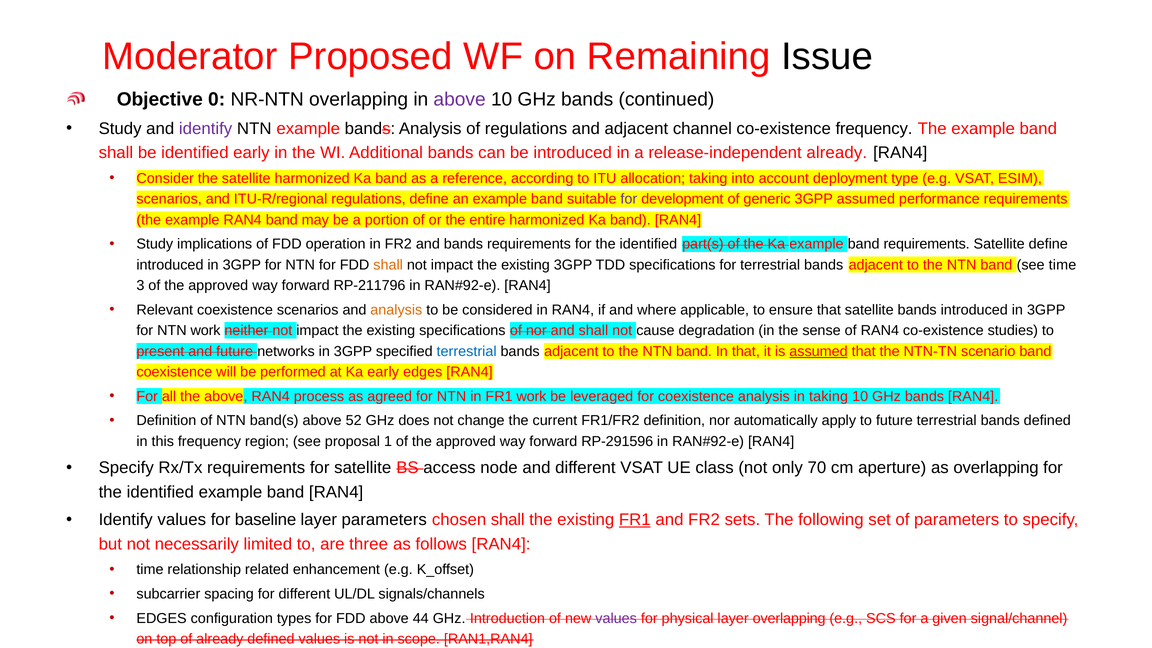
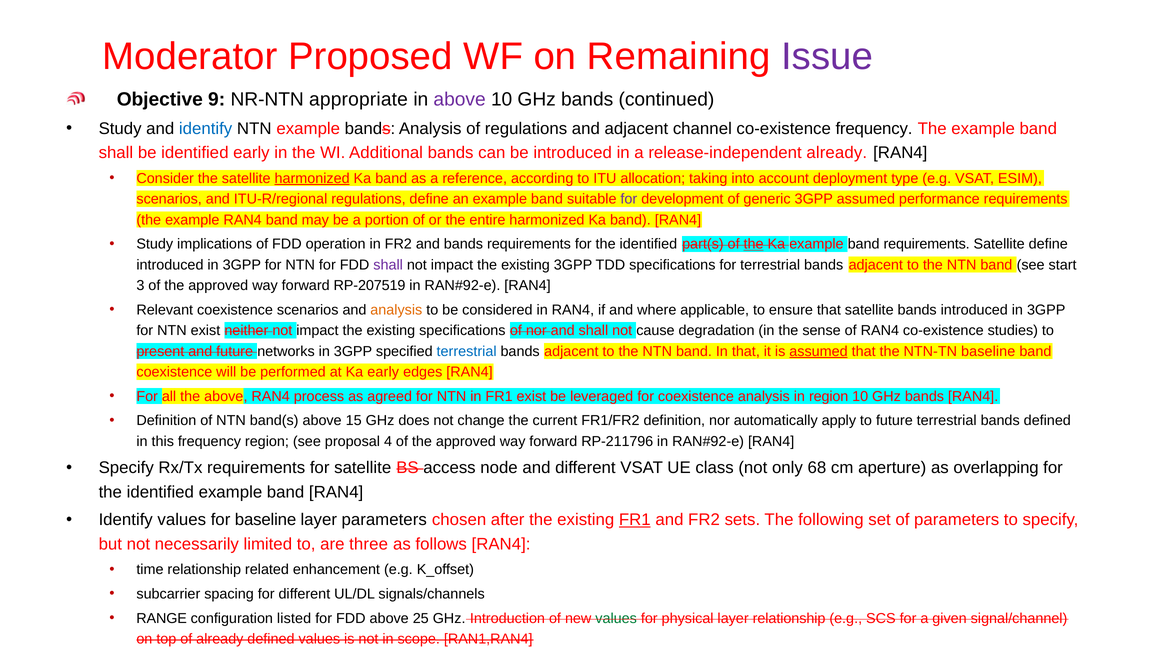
Issue colour: black -> purple
0: 0 -> 9
NR-NTN overlapping: overlapping -> appropriate
identify at (206, 129) colour: purple -> blue
harmonized at (312, 178) underline: none -> present
the at (754, 244) underline: none -> present
shall at (388, 265) colour: orange -> purple
see time: time -> start
RP-211796: RP-211796 -> RP-207519
NTN work: work -> exist
NTN-TN scenario: scenario -> baseline
FR1 work: work -> exist
in taking: taking -> region
52: 52 -> 15
1: 1 -> 4
RP-291596: RP-291596 -> RP-211796
70: 70 -> 68
chosen shall: shall -> after
EDGES at (162, 618): EDGES -> RANGE
types: types -> listed
44: 44 -> 25
values at (616, 618) colour: purple -> green
layer overlapping: overlapping -> relationship
